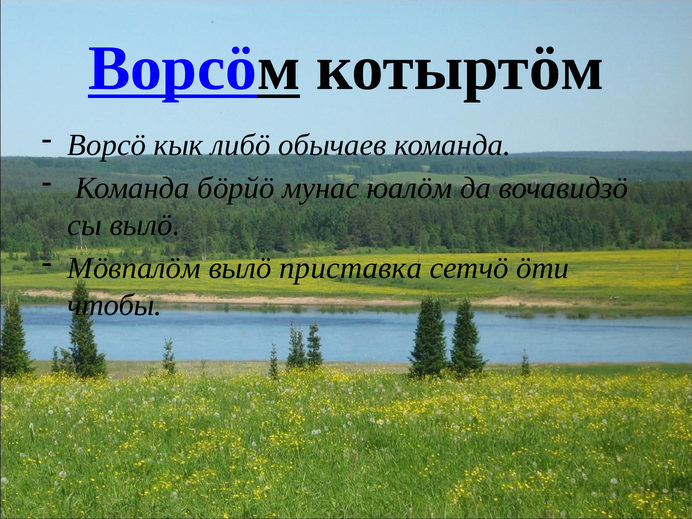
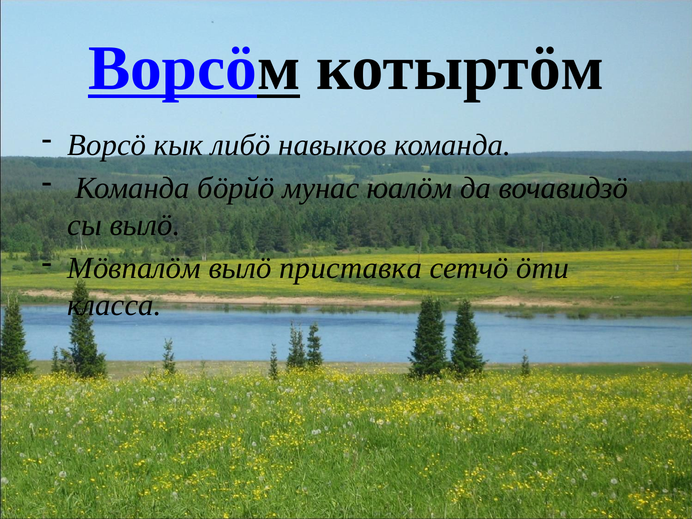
обычаев: обычаев -> навыков
чтобы: чтобы -> класса
